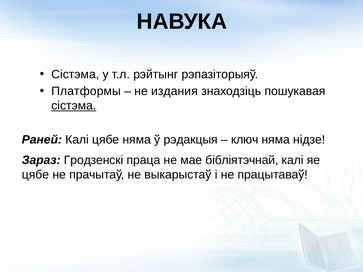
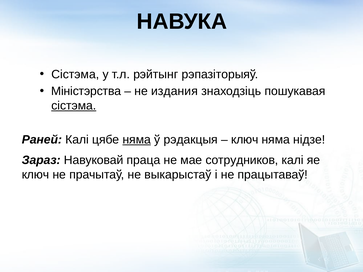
Платформы: Платформы -> Міністэрства
няма at (137, 140) underline: none -> present
Гродзенскі: Гродзенскі -> Навуковай
бібліятэчнай: бібліятэчнай -> сотрудников
цябе at (35, 175): цябе -> ключ
